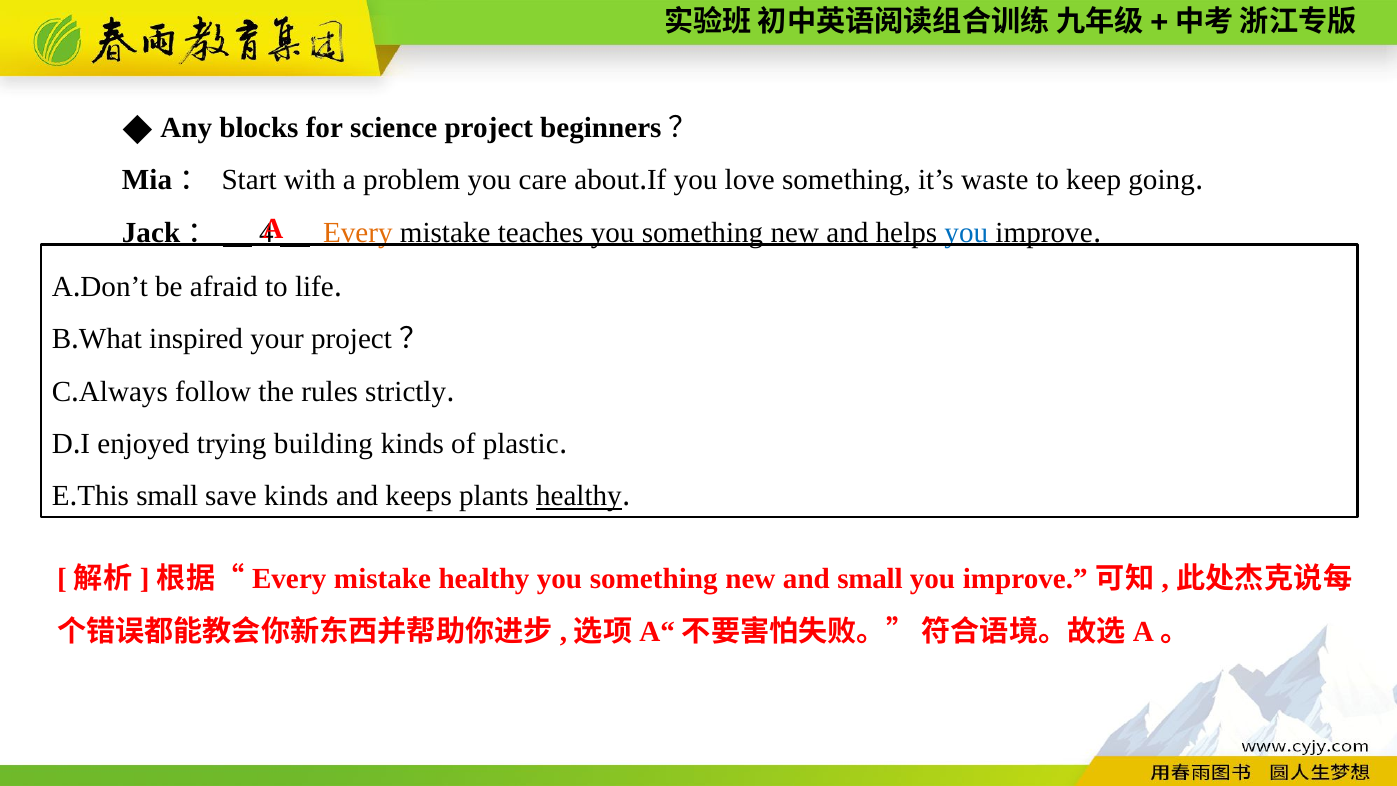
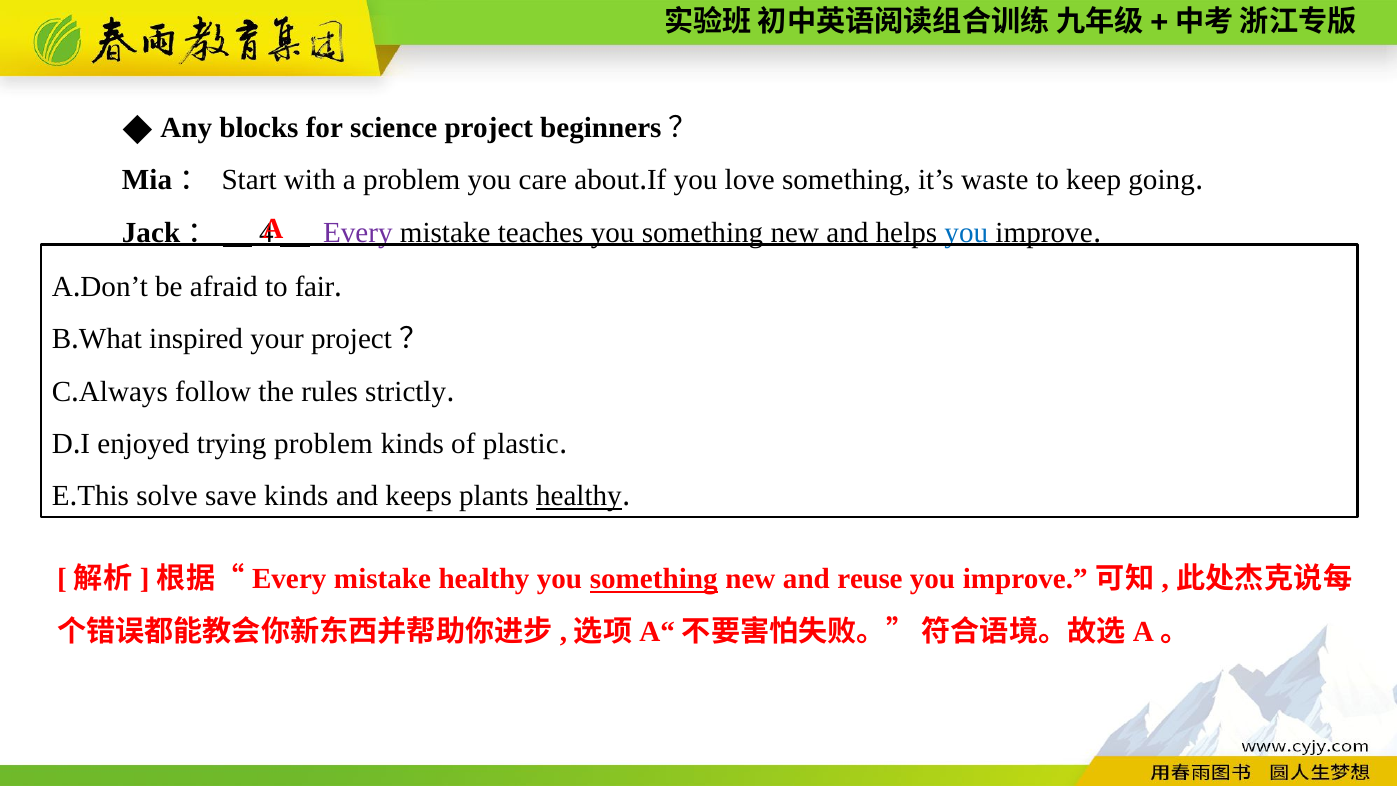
Every at (358, 233) colour: orange -> purple
life: life -> fair
trying building: building -> problem
small at (167, 496): small -> solve
something at (654, 579) underline: none -> present
and small: small -> reuse
